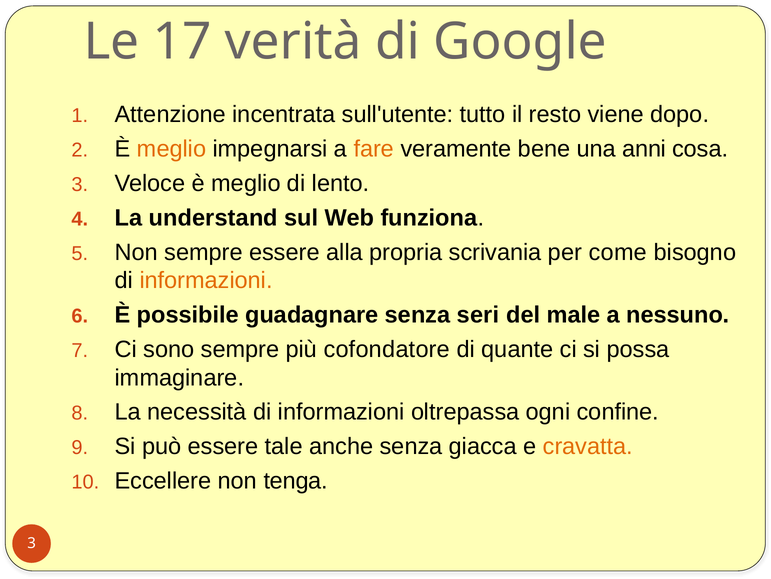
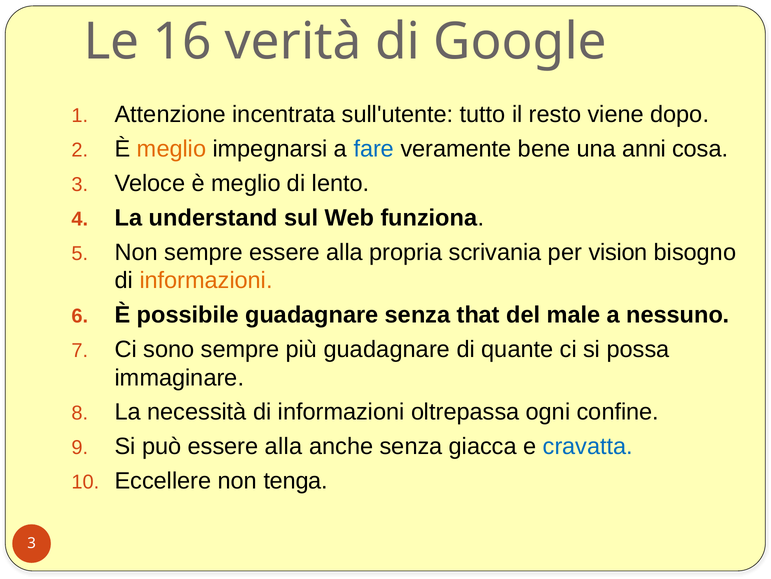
17: 17 -> 16
fare colour: orange -> blue
come: come -> vision
seri: seri -> that
più cofondatore: cofondatore -> guadagnare
può essere tale: tale -> alla
cravatta colour: orange -> blue
